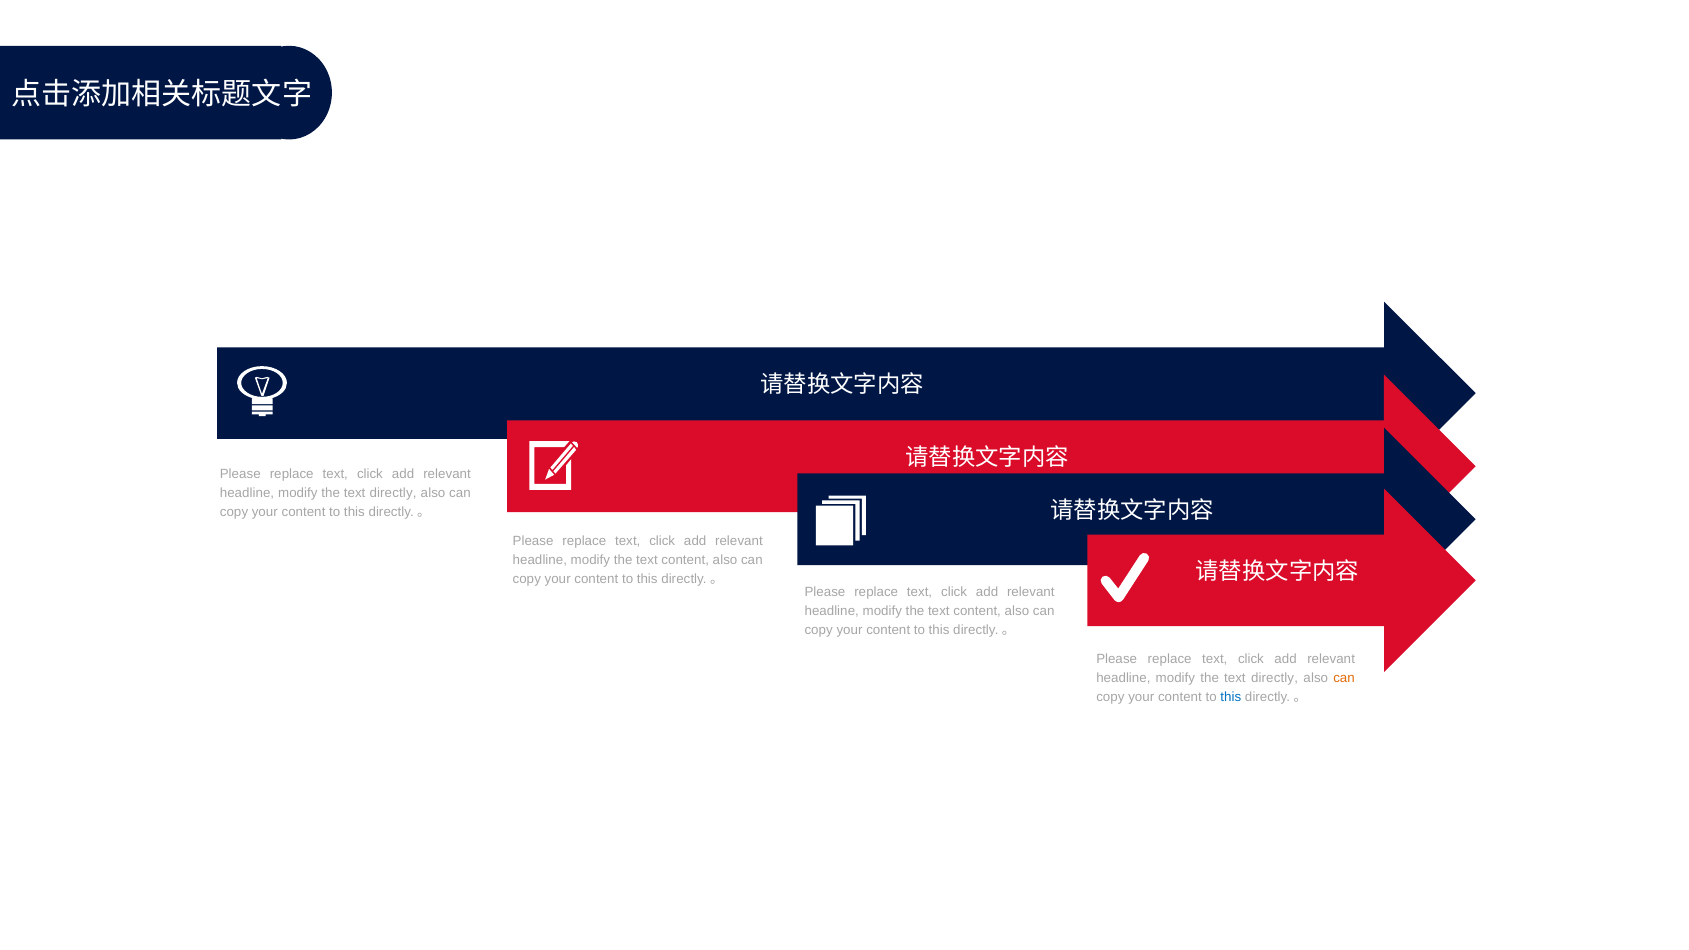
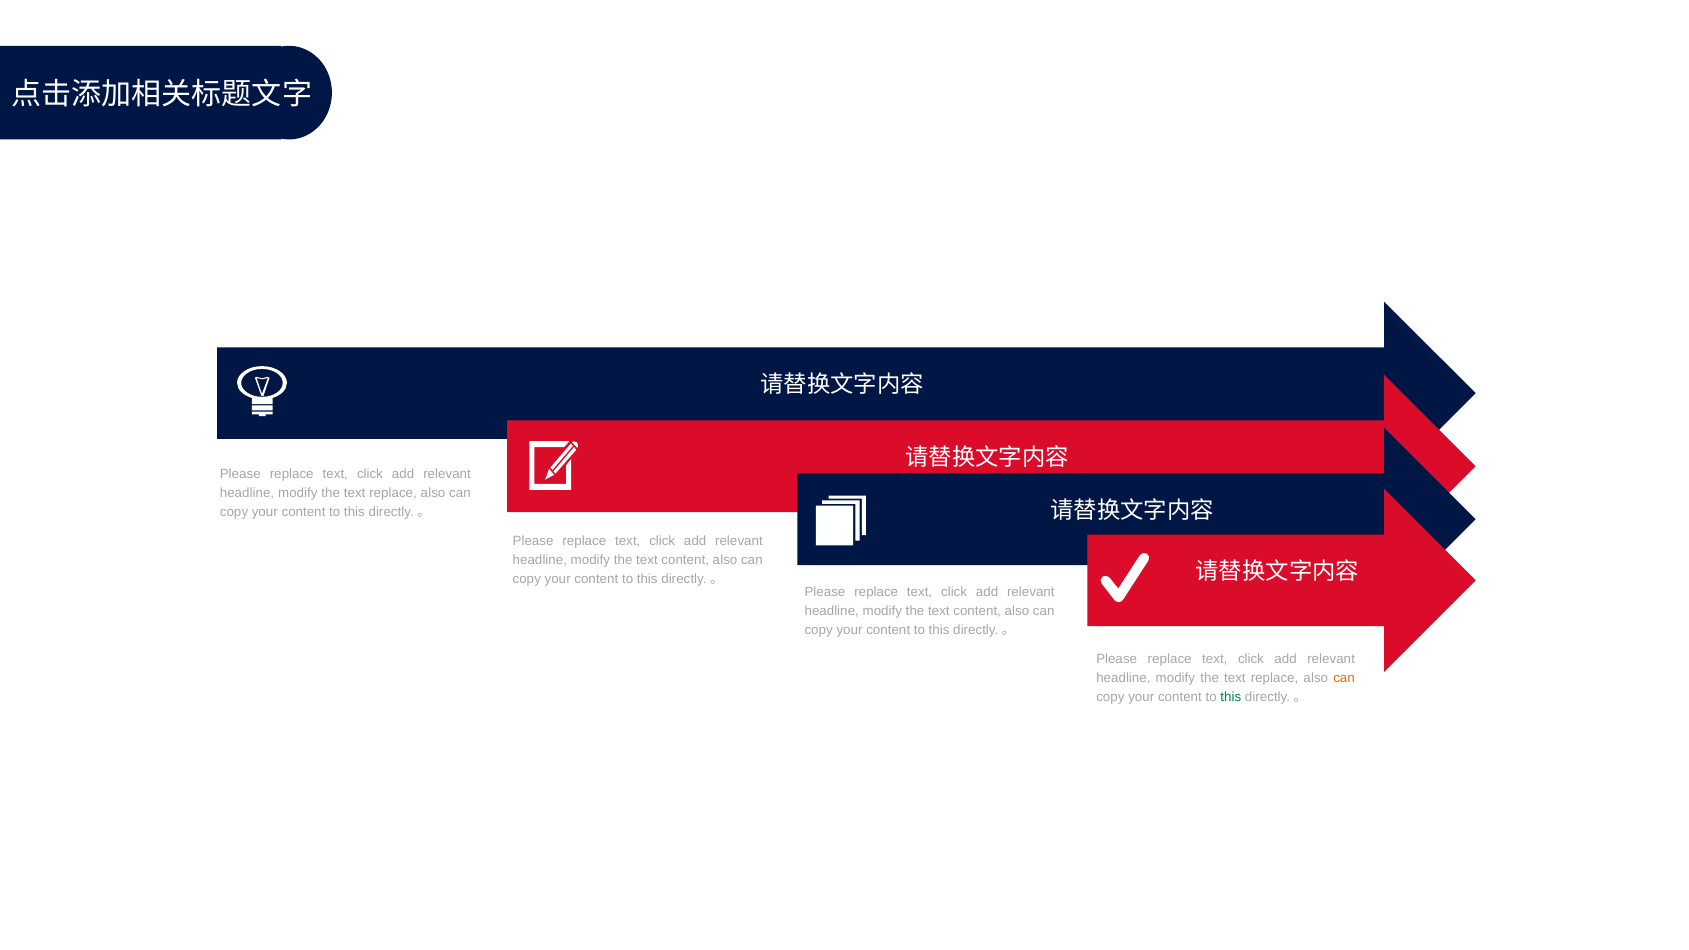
directly at (393, 493): directly -> replace
directly at (1274, 678): directly -> replace
this at (1231, 697) colour: blue -> green
